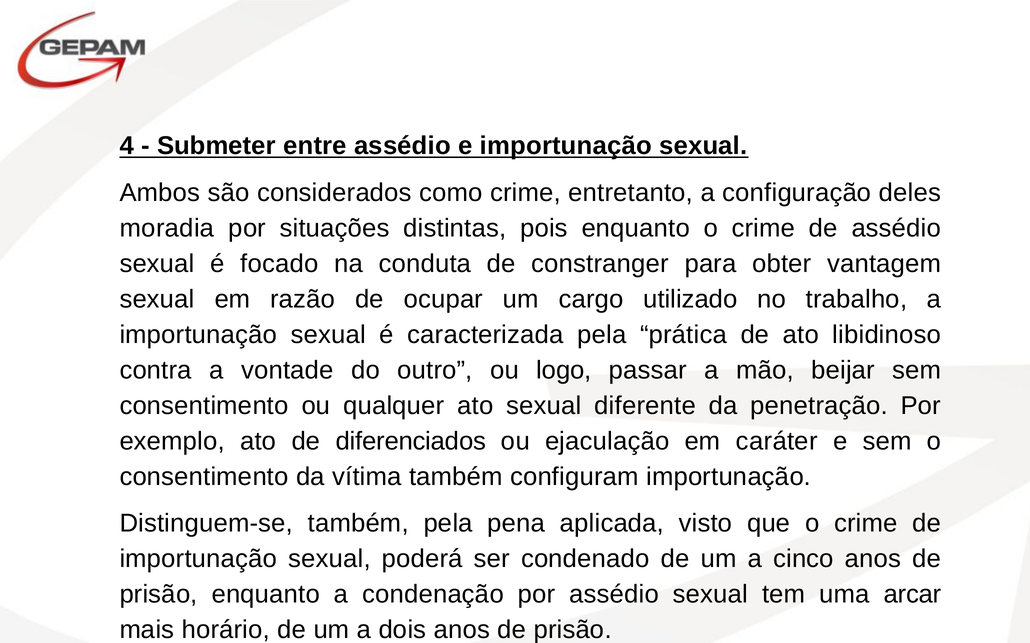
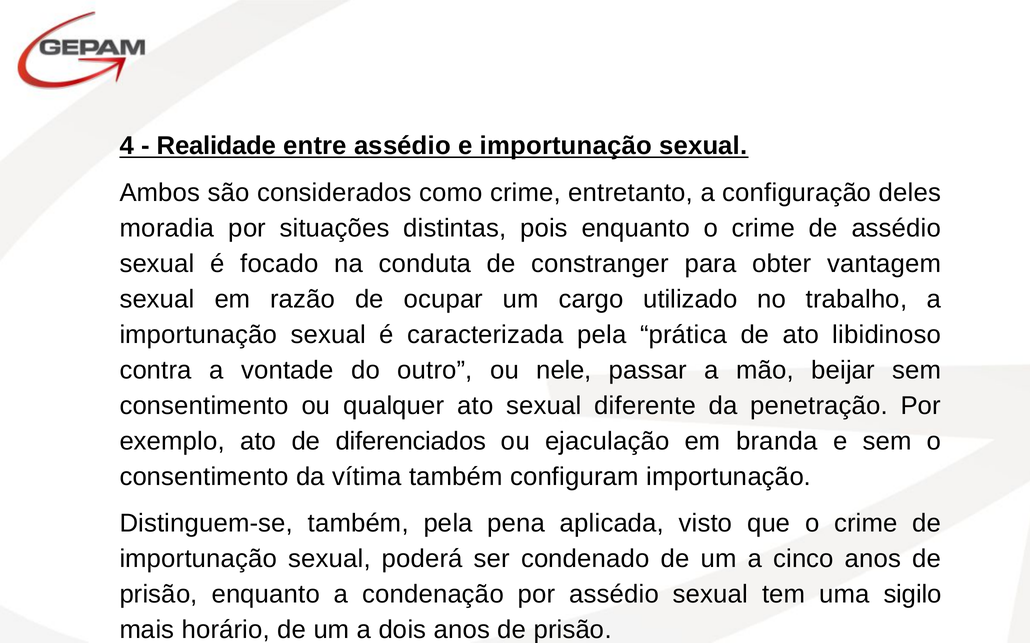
Submeter: Submeter -> Realidade
logo: logo -> nele
caráter: caráter -> branda
arcar: arcar -> sigilo
